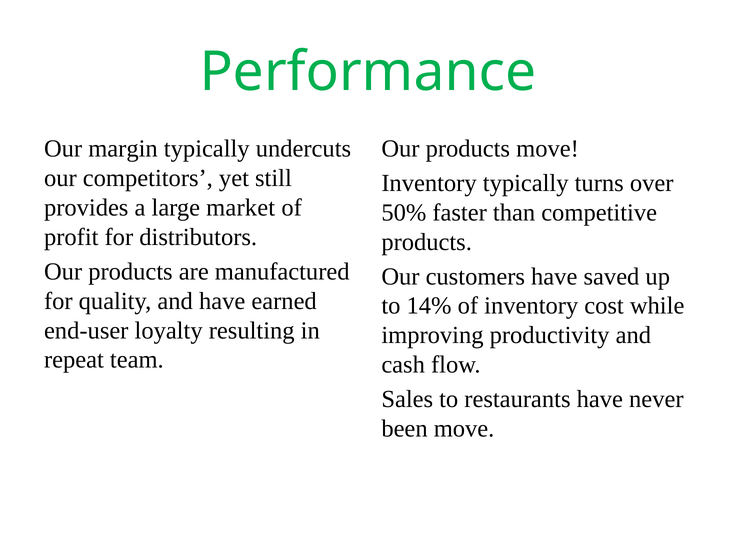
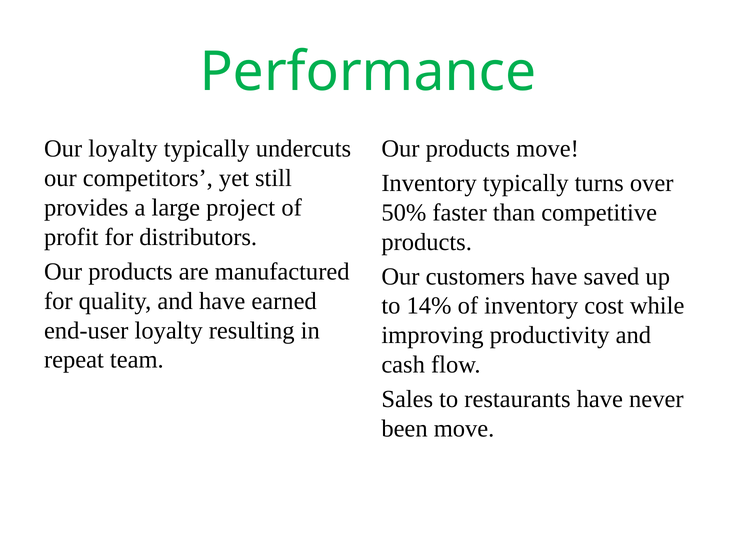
Our margin: margin -> loyalty
market: market -> project
